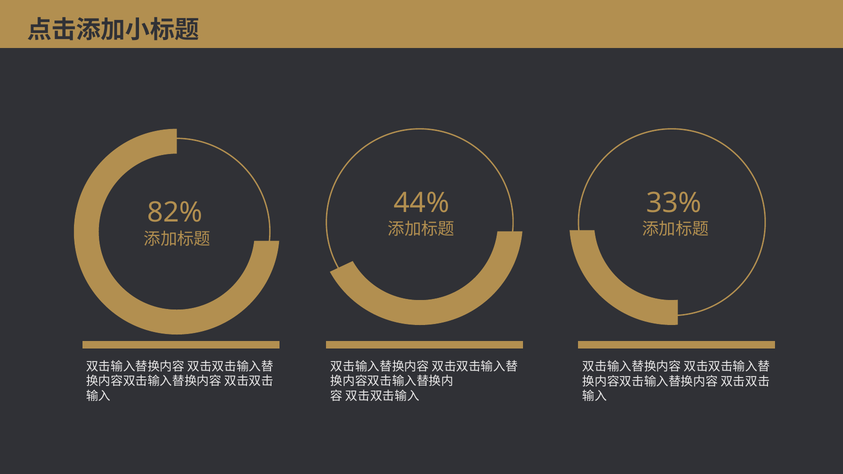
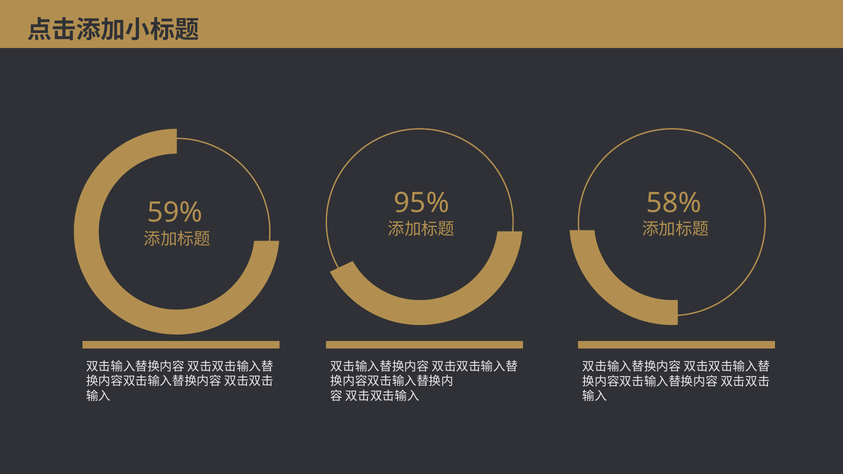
44%: 44% -> 95%
33%: 33% -> 58%
82%: 82% -> 59%
